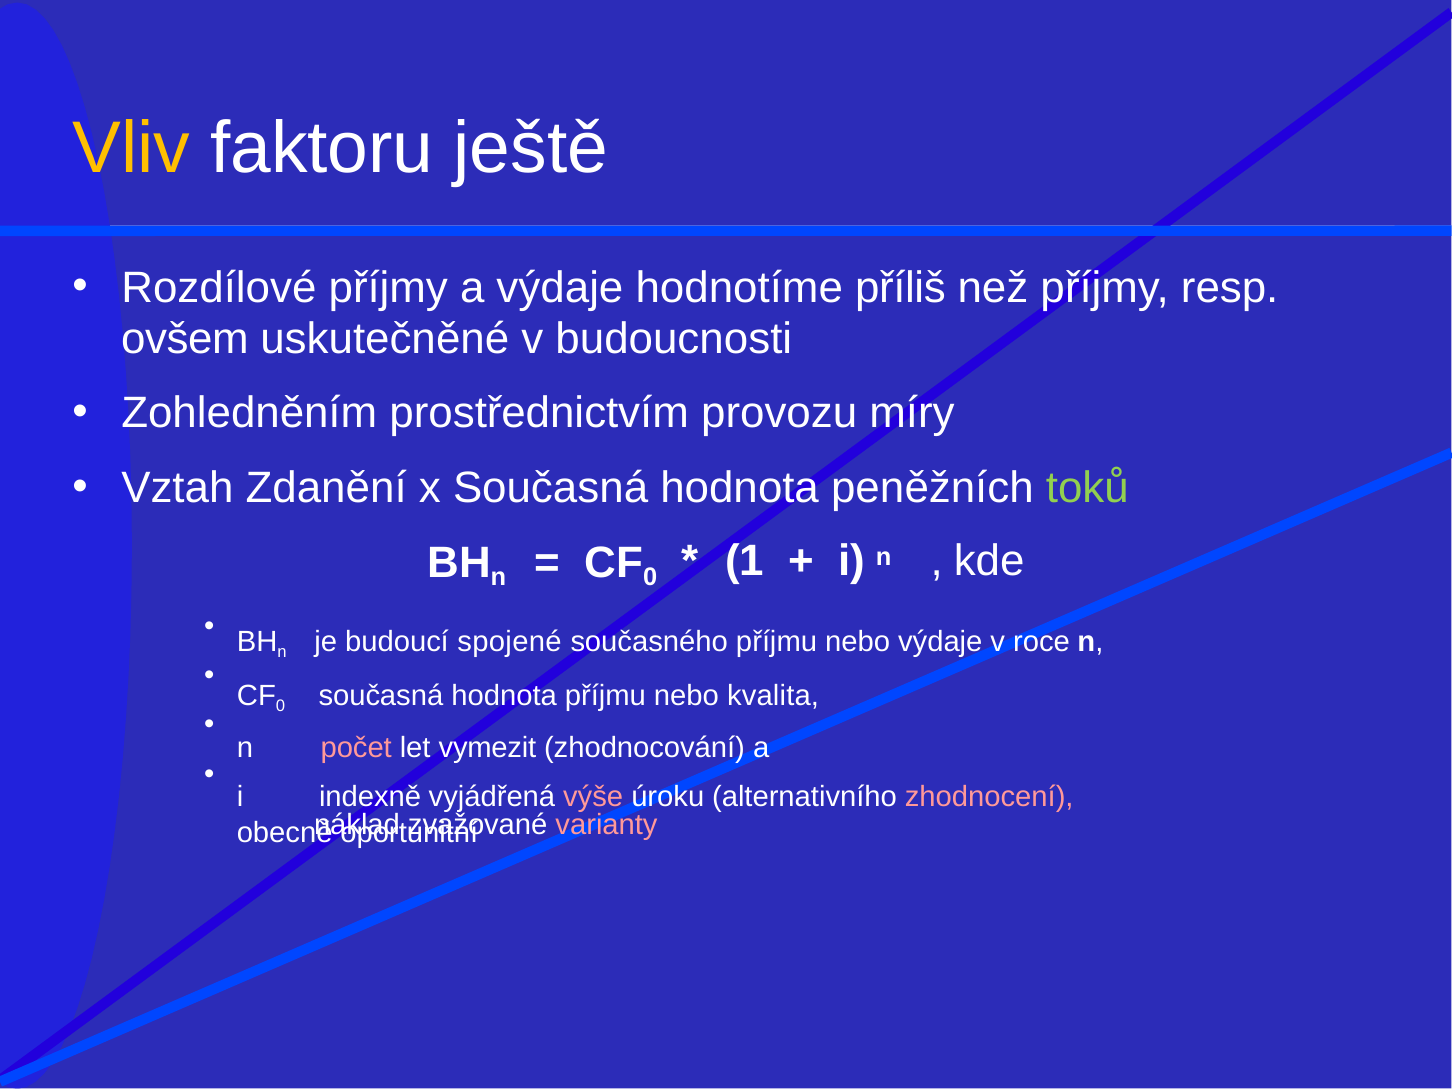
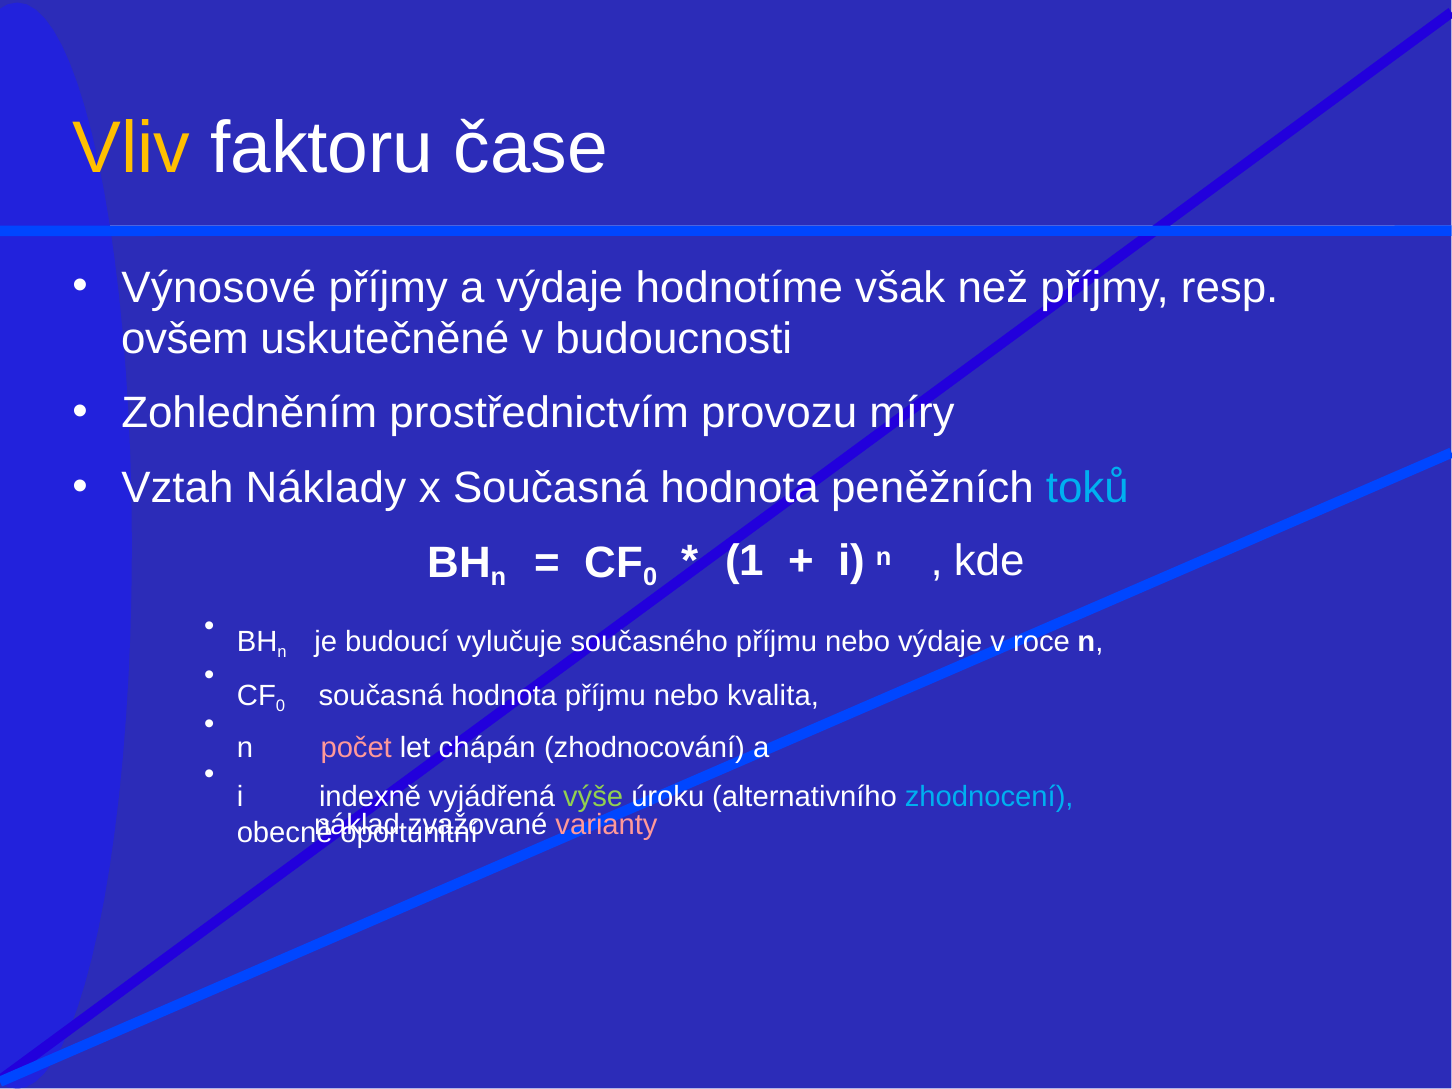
ještě: ještě -> čase
Rozdílové: Rozdílové -> Výnosové
příliš: příliš -> však
Zdanění: Zdanění -> Náklady
toků colour: light green -> light blue
spojené: spojené -> vylučuje
vymezit: vymezit -> chápán
výše colour: pink -> light green
zhodnocení colour: pink -> light blue
